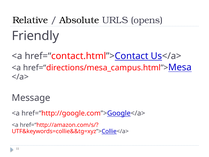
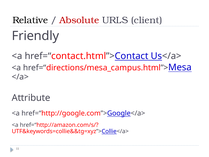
Absolute colour: black -> red
opens: opens -> client
Message: Message -> Attribute
